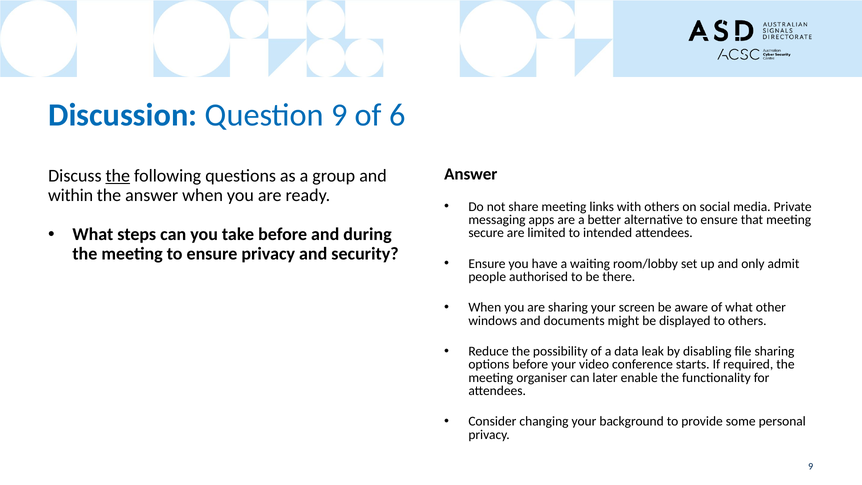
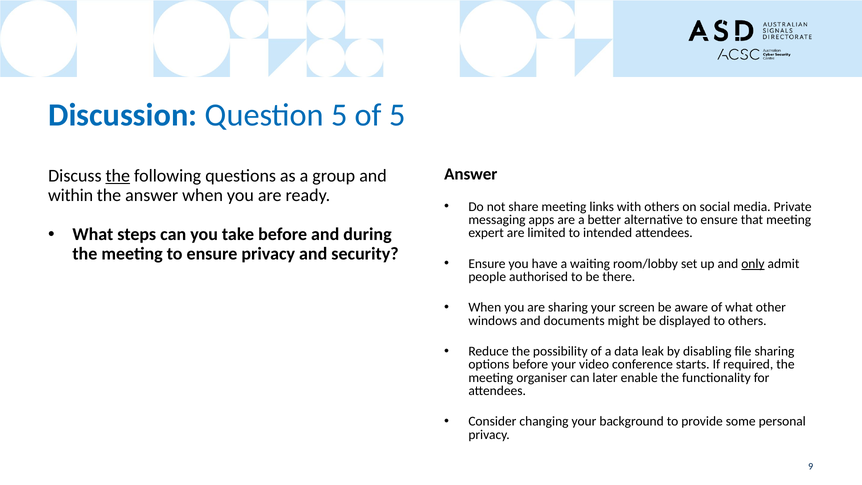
Question 9: 9 -> 5
of 6: 6 -> 5
secure: secure -> expert
only underline: none -> present
